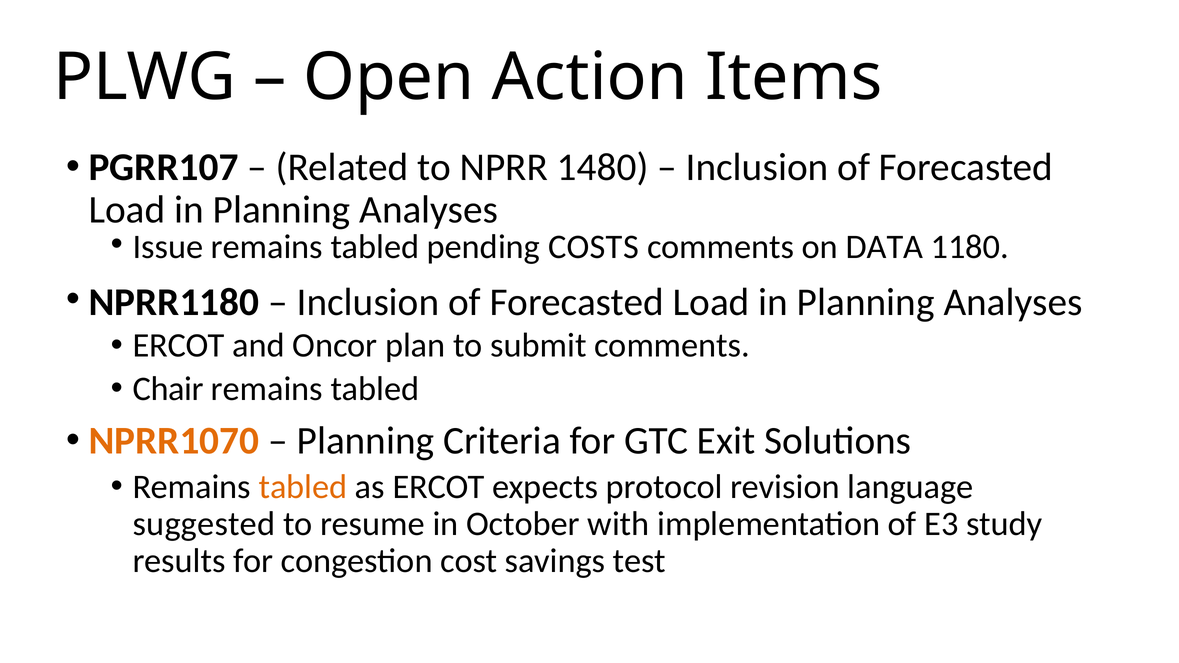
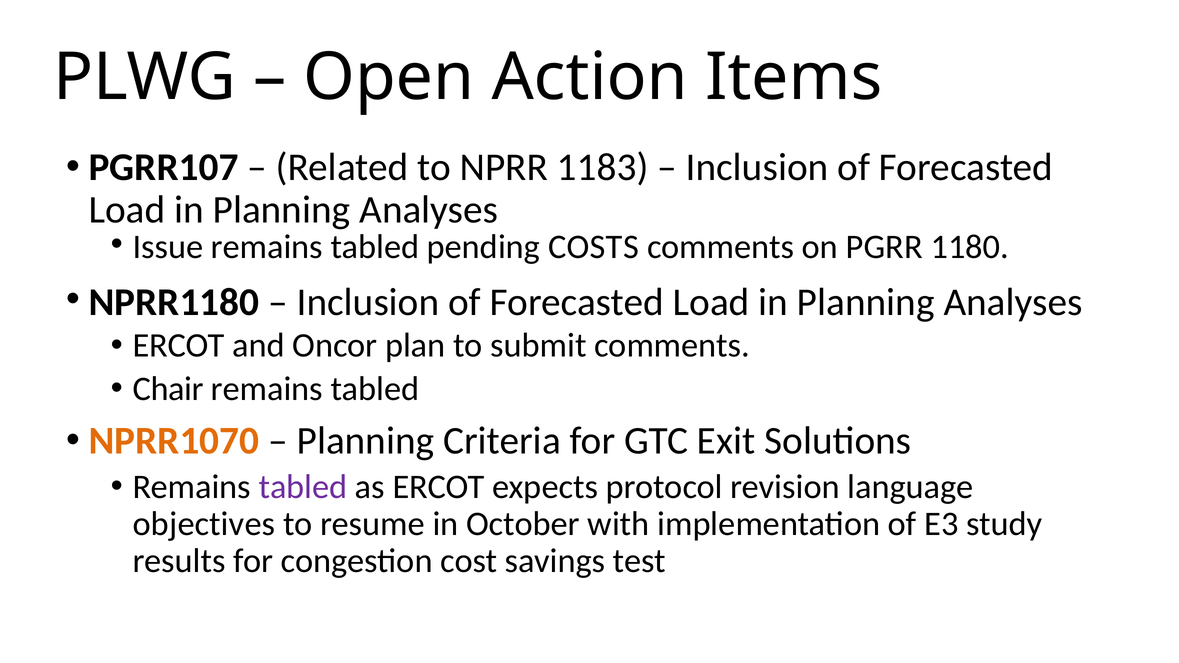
1480: 1480 -> 1183
DATA: DATA -> PGRR
tabled at (303, 487) colour: orange -> purple
suggested: suggested -> objectives
